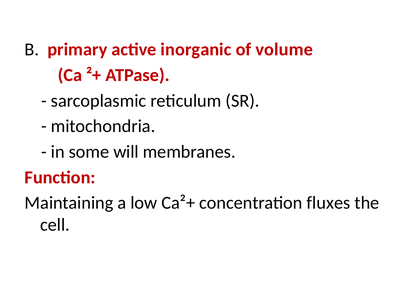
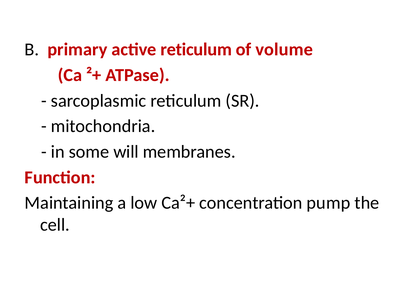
active inorganic: inorganic -> reticulum
fluxes: fluxes -> pump
